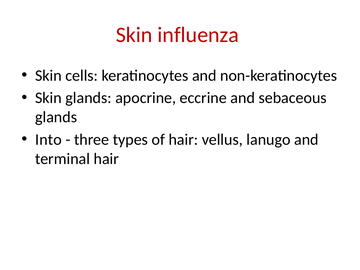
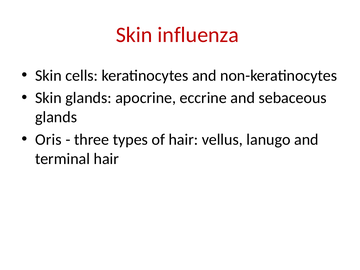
Into: Into -> Oris
